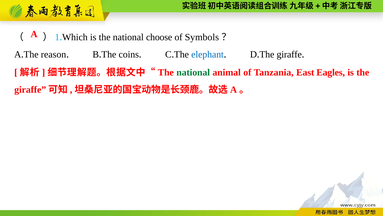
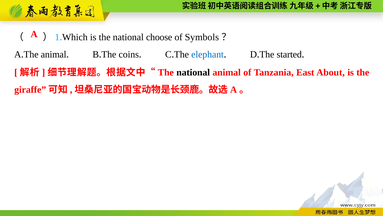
The reason: reason -> animal
giraffe: giraffe -> started
national at (193, 72) colour: green -> black
Eagles: Eagles -> About
